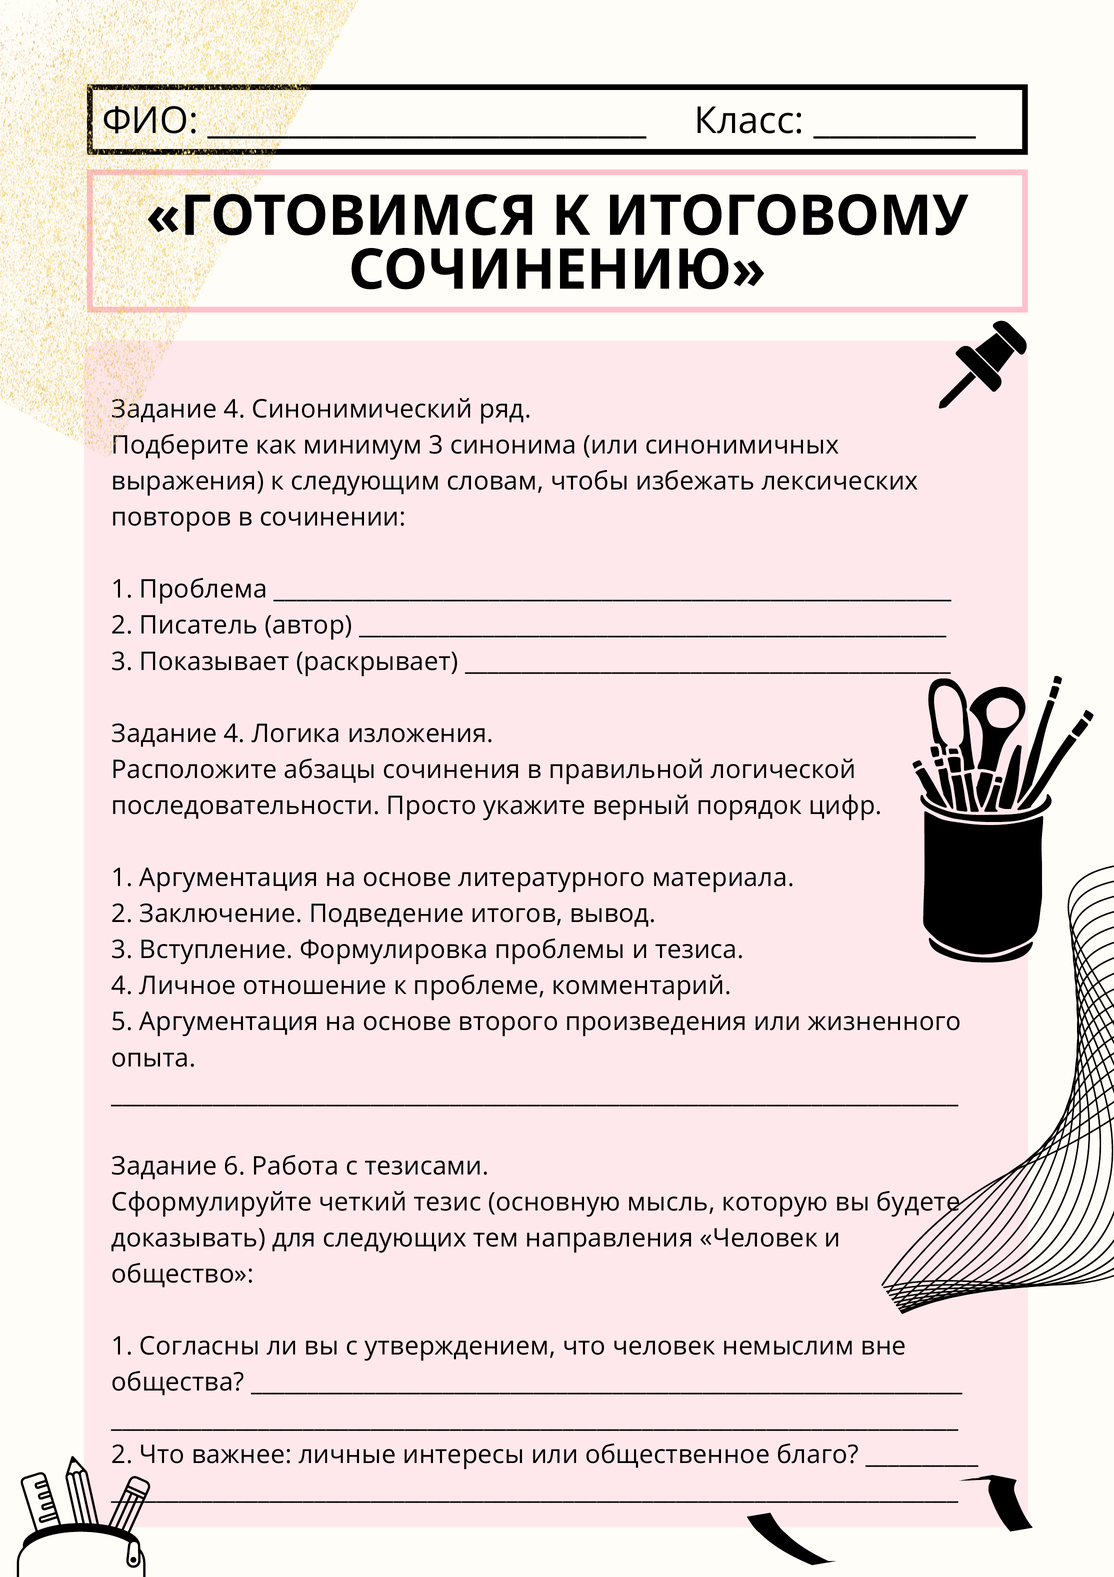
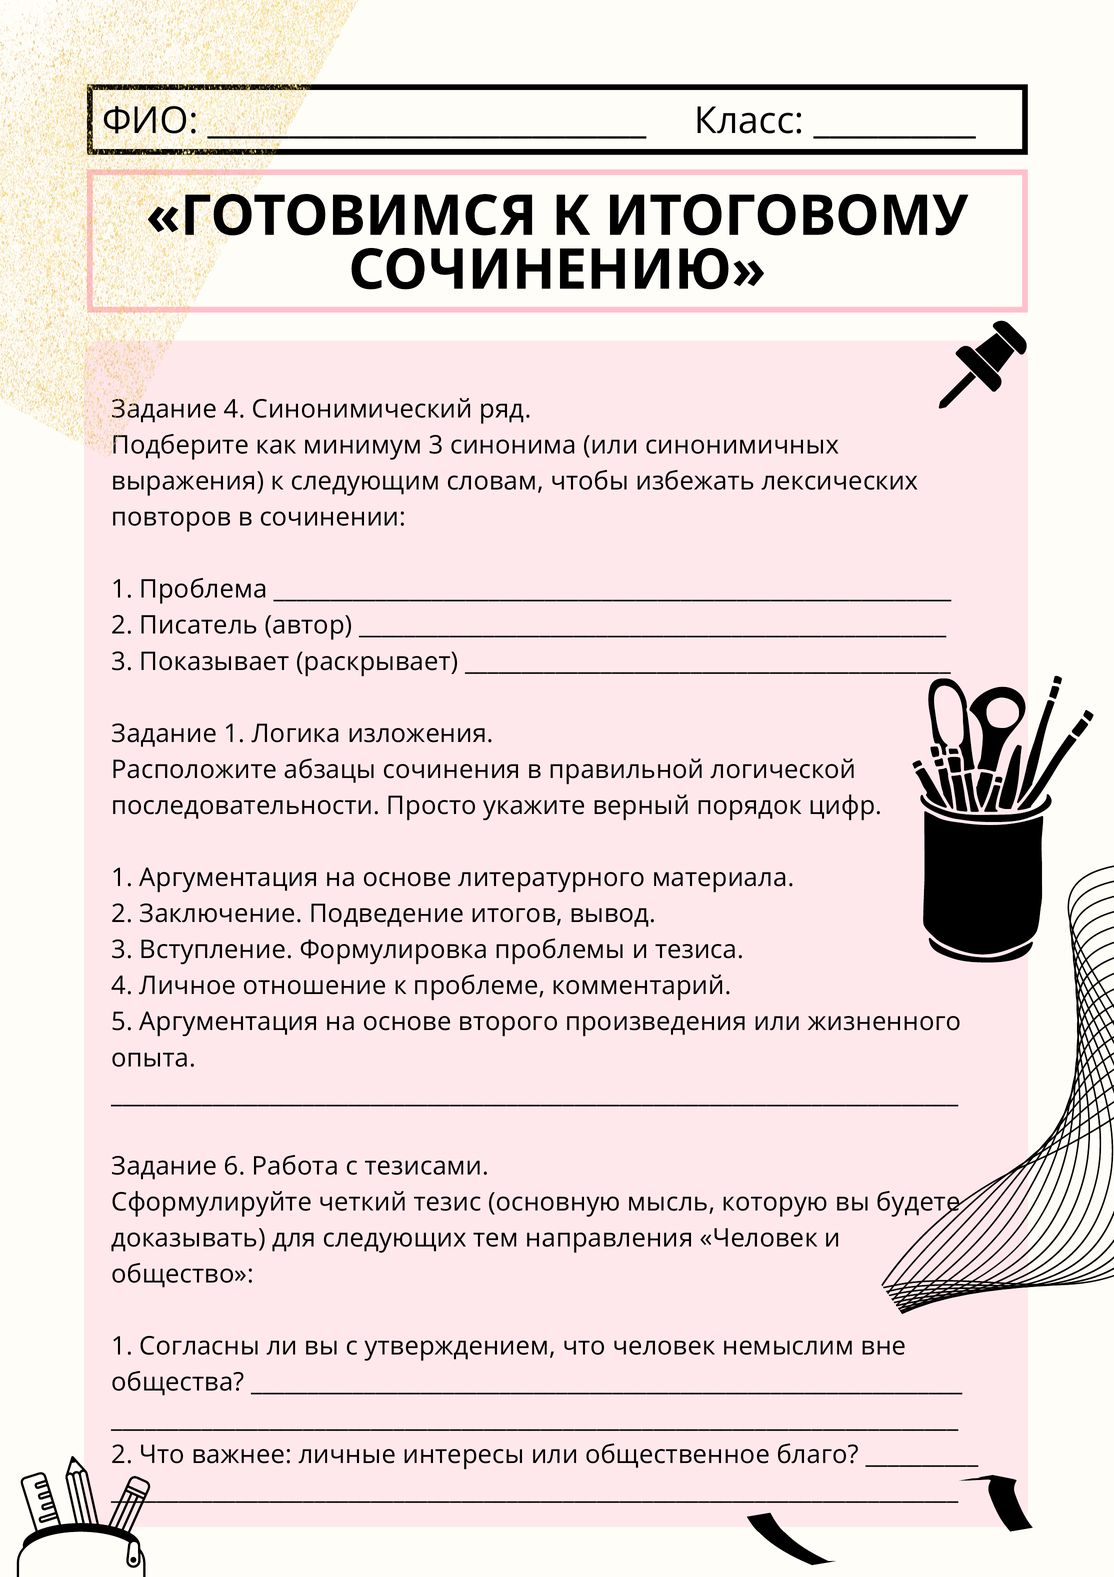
4 at (234, 733): 4 -> 1
